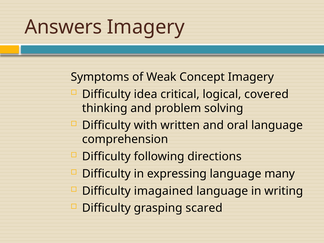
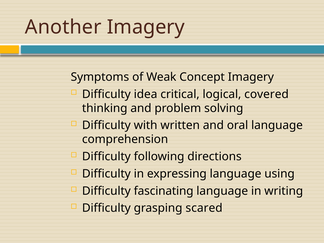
Answers: Answers -> Another
many: many -> using
imagained: imagained -> fascinating
